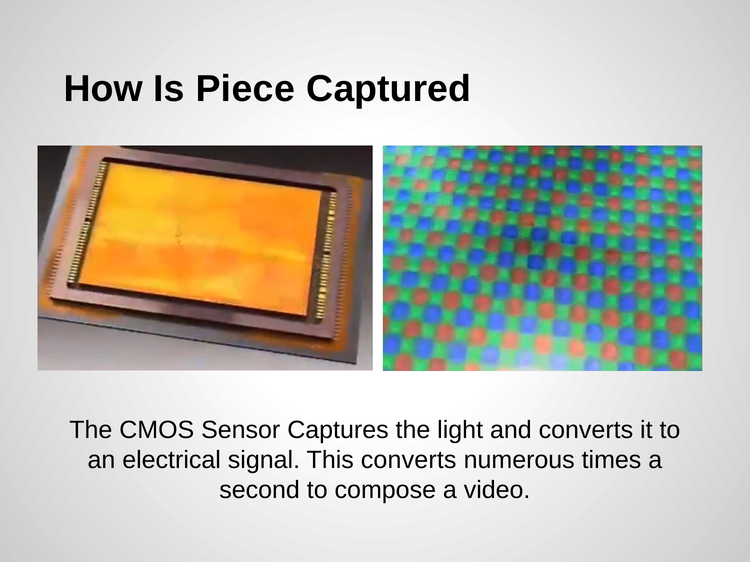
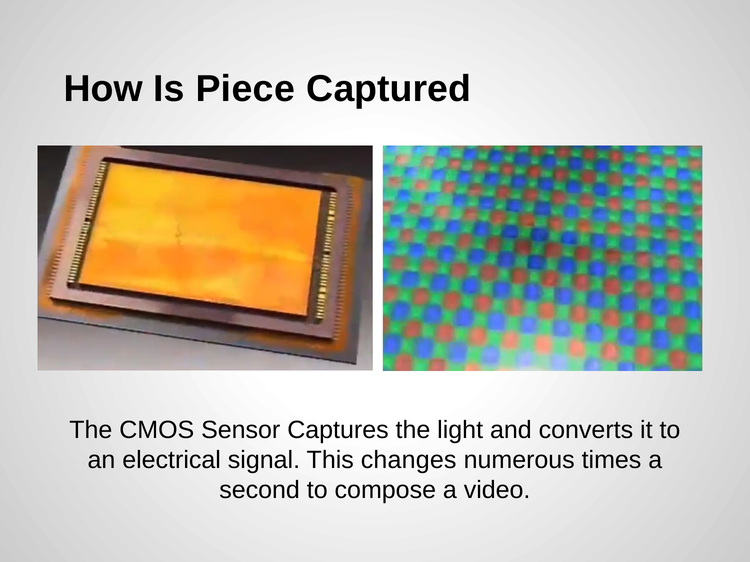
This converts: converts -> changes
